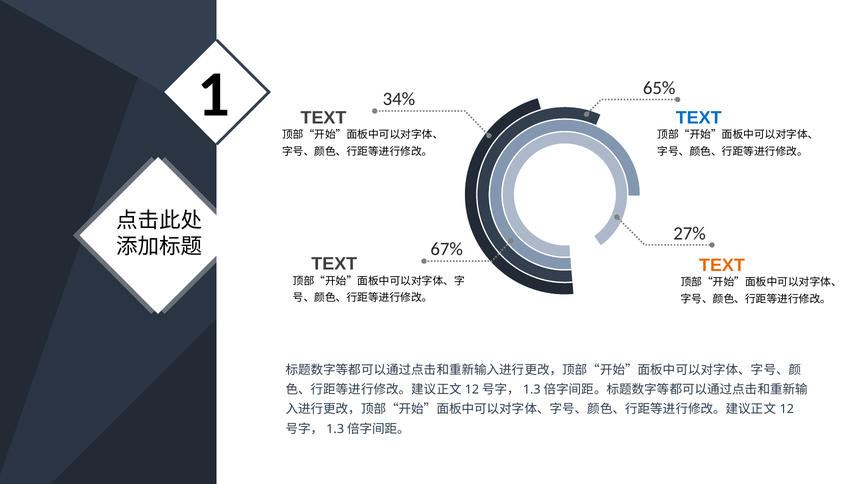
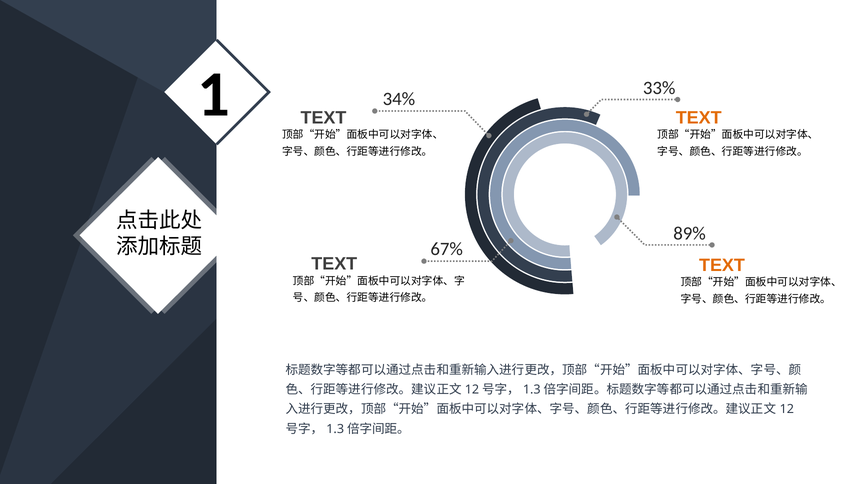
65%: 65% -> 33%
TEXT at (699, 118) colour: blue -> orange
27%: 27% -> 89%
